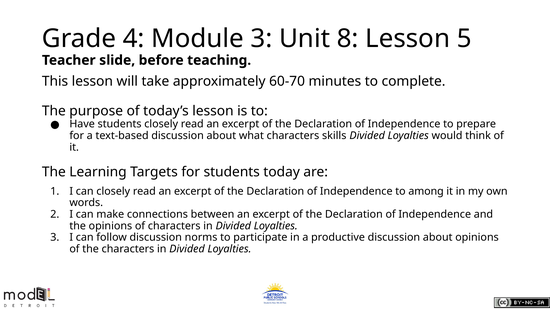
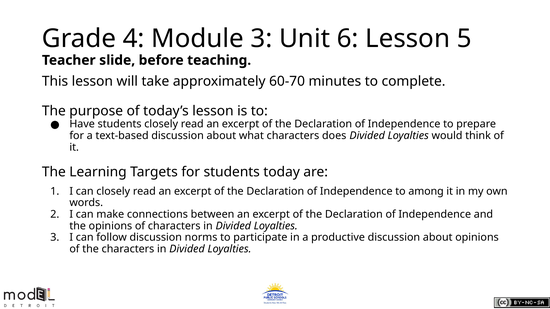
8: 8 -> 6
skills: skills -> does
